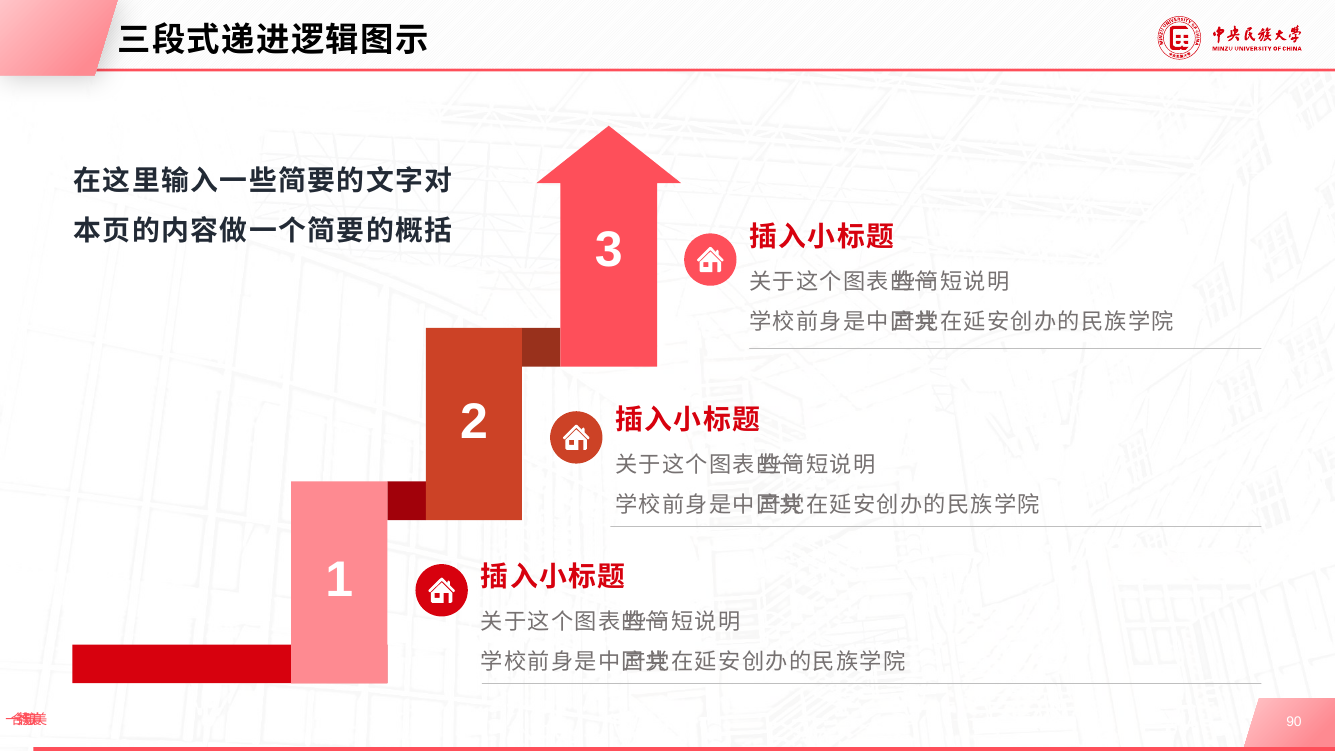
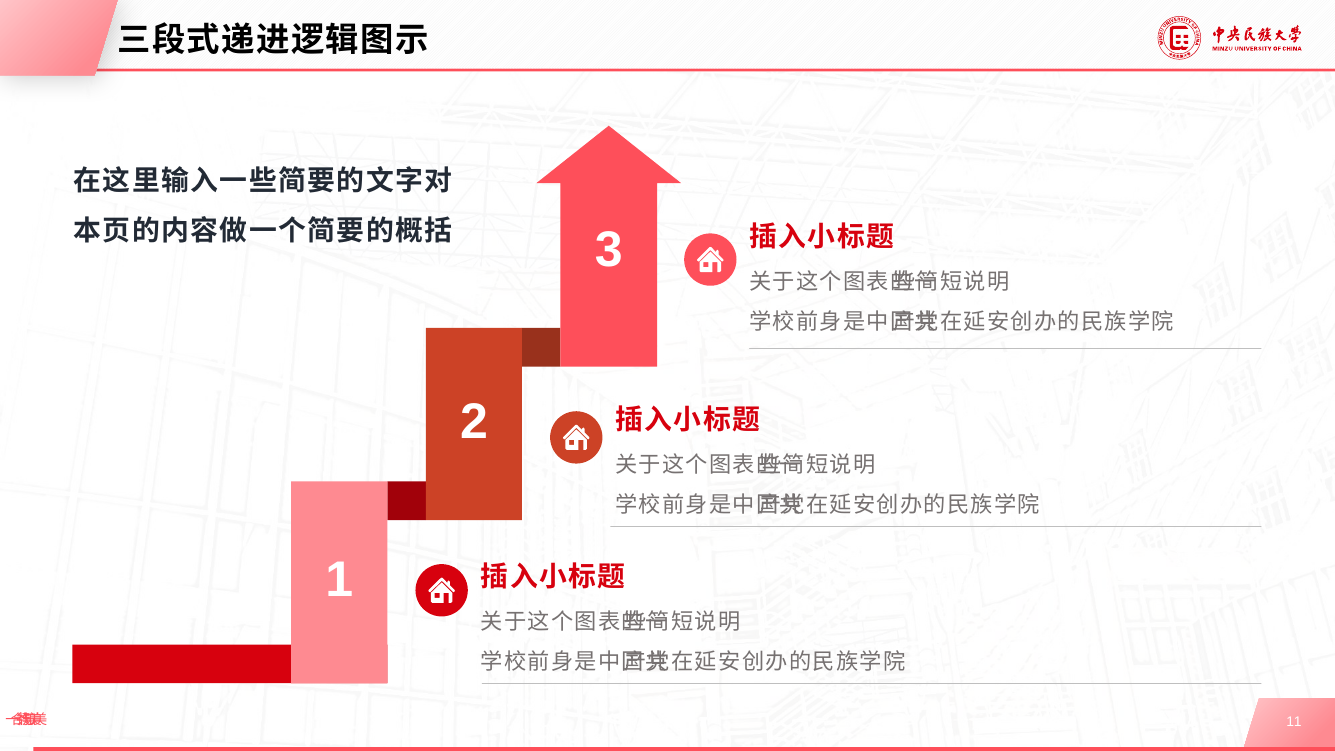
90: 90 -> 11
